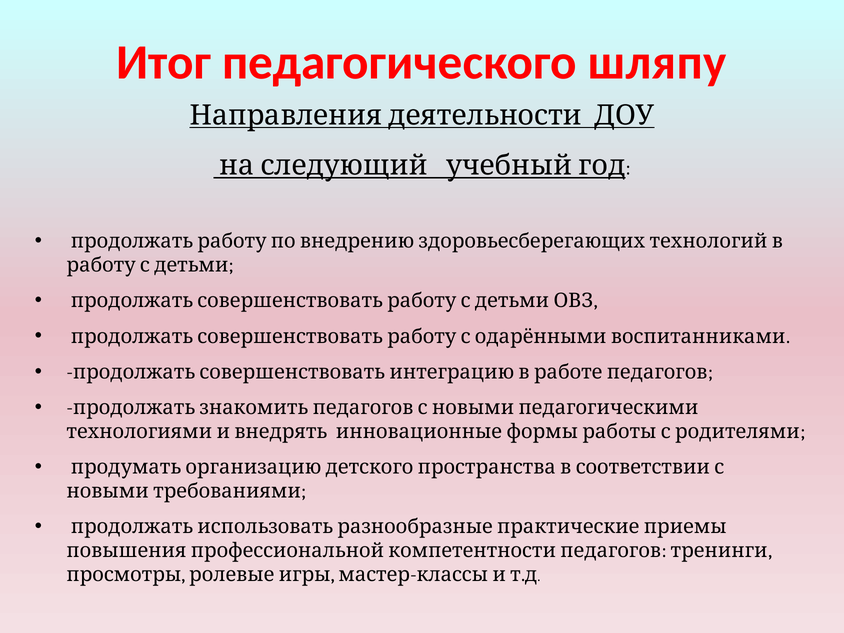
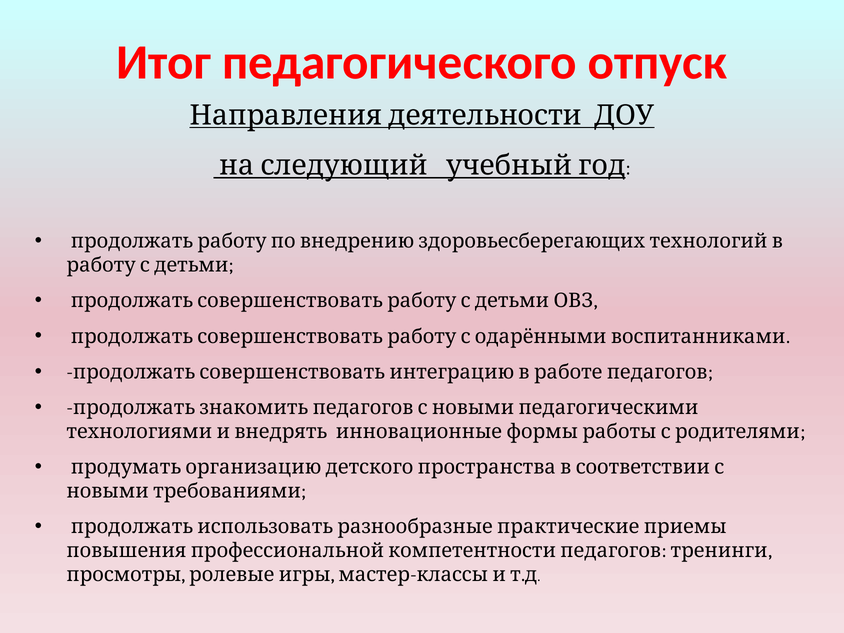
шляпу: шляпу -> отпуск
